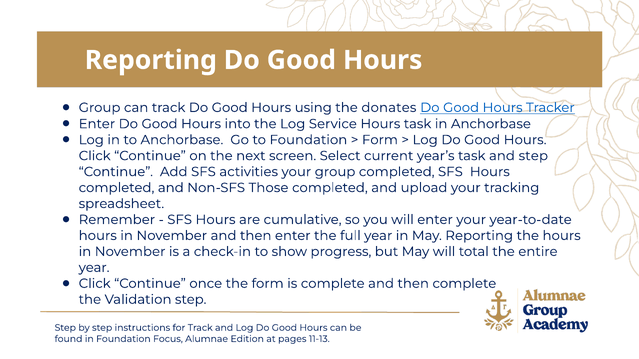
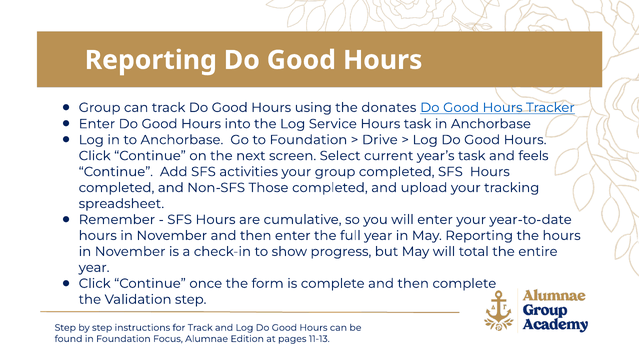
Form at (380, 140): Form -> Drive
and step: step -> feels
